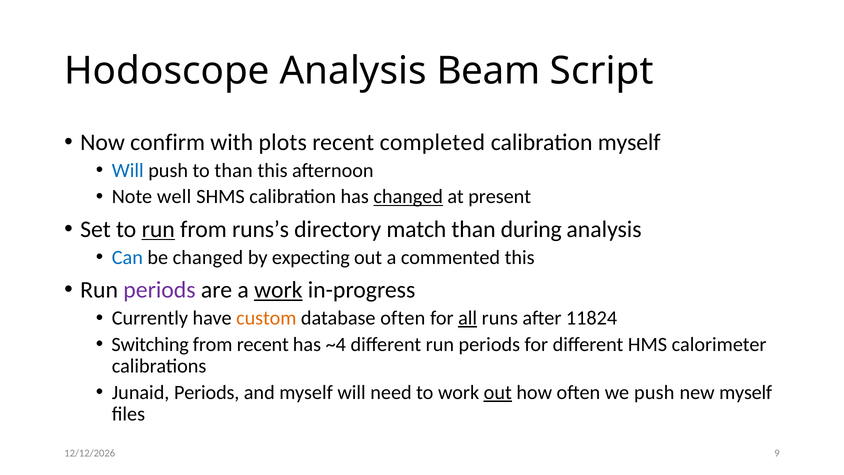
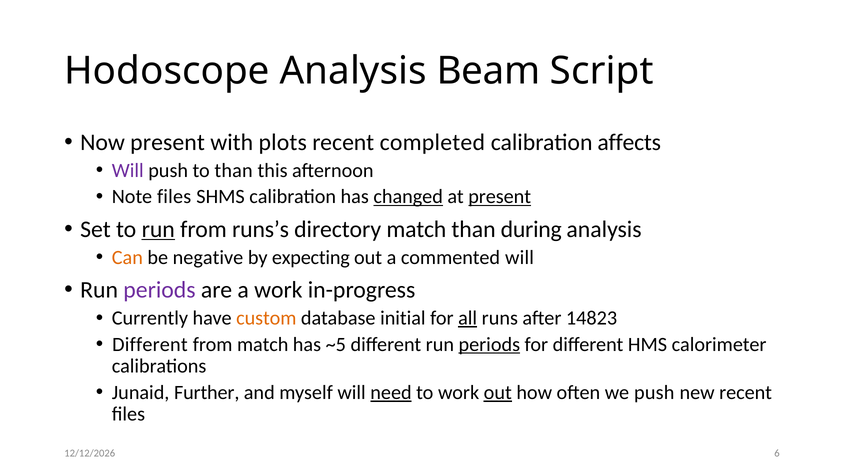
Now confirm: confirm -> present
calibration myself: myself -> affects
Will at (128, 170) colour: blue -> purple
Note well: well -> files
present at (500, 197) underline: none -> present
Can colour: blue -> orange
be changed: changed -> negative
commented this: this -> will
work at (278, 290) underline: present -> none
database often: often -> initial
11824: 11824 -> 14823
Switching at (150, 344): Switching -> Different
from recent: recent -> match
~4: ~4 -> ~5
periods at (489, 344) underline: none -> present
Junaid Periods: Periods -> Further
need underline: none -> present
new myself: myself -> recent
9: 9 -> 6
